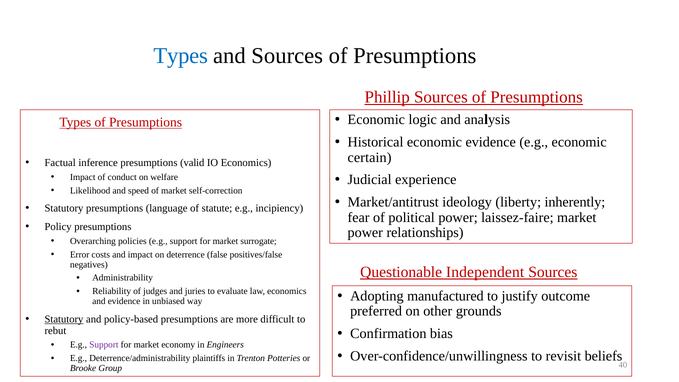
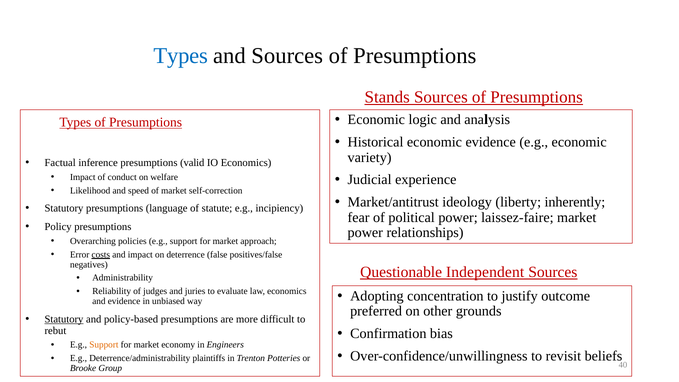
Phillip: Phillip -> Stands
certain: certain -> variety
surrogate: surrogate -> approach
costs underline: none -> present
manufactured: manufactured -> concentration
Support at (104, 345) colour: purple -> orange
